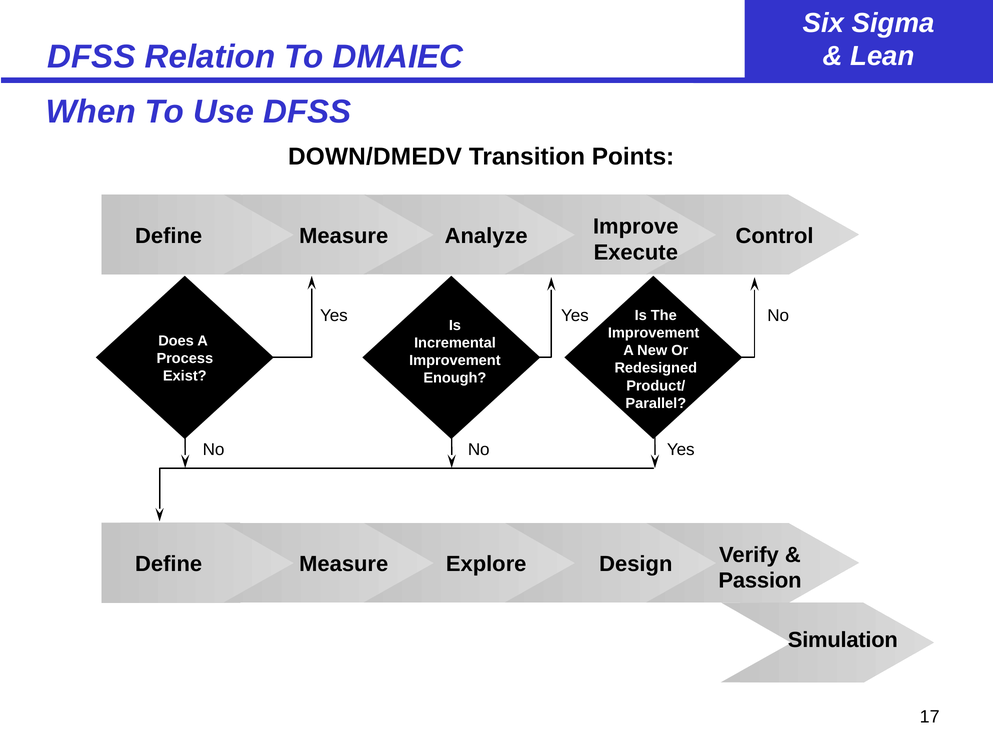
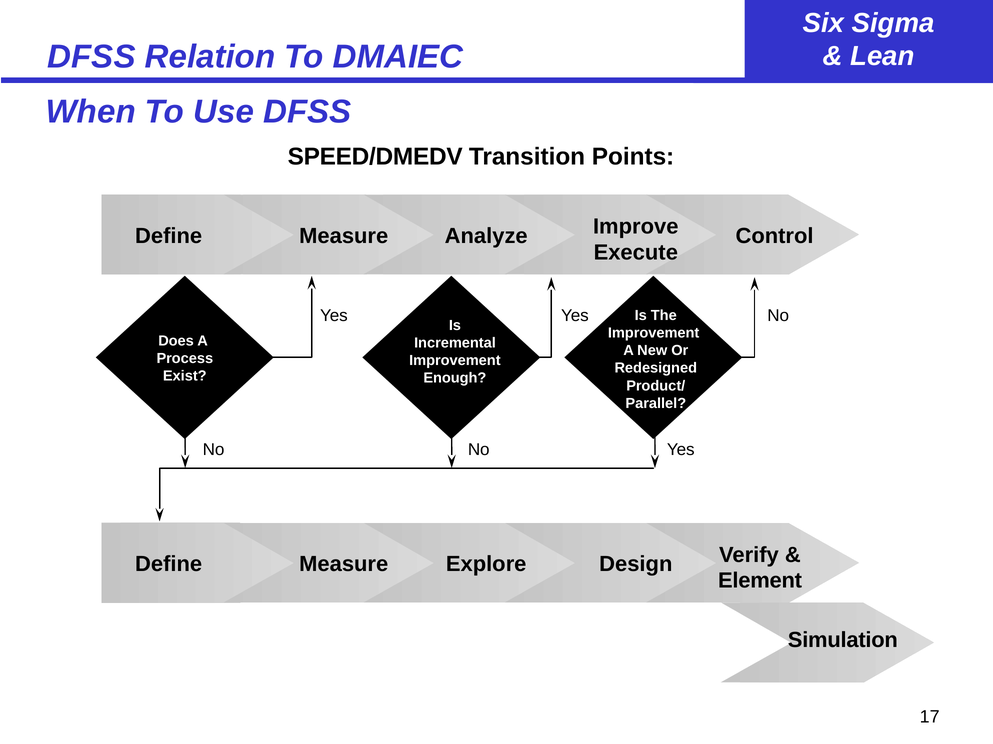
DOWN/DMEDV: DOWN/DMEDV -> SPEED/DMEDV
Passion: Passion -> Element
